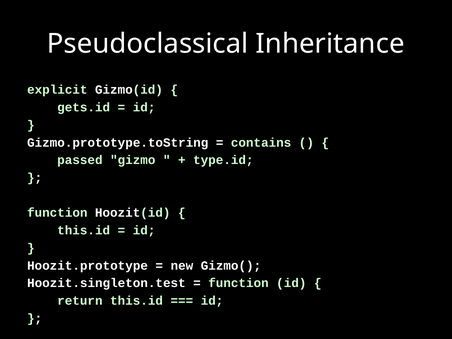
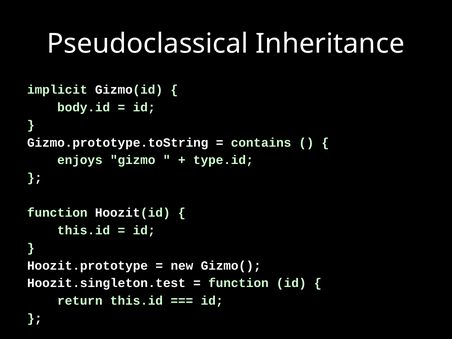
explicit: explicit -> implicit
gets.id: gets.id -> body.id
passed: passed -> enjoys
